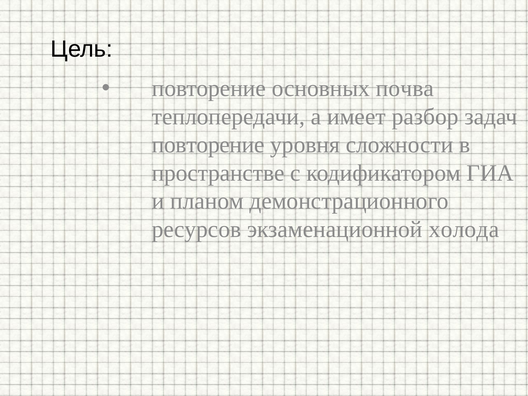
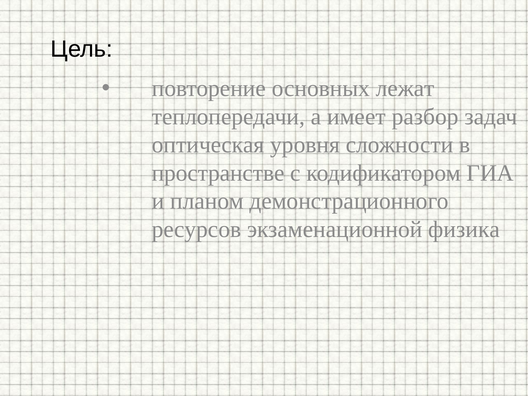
почва: почва -> лежат
повторение at (208, 145): повторение -> оптическая
холода: холода -> физика
